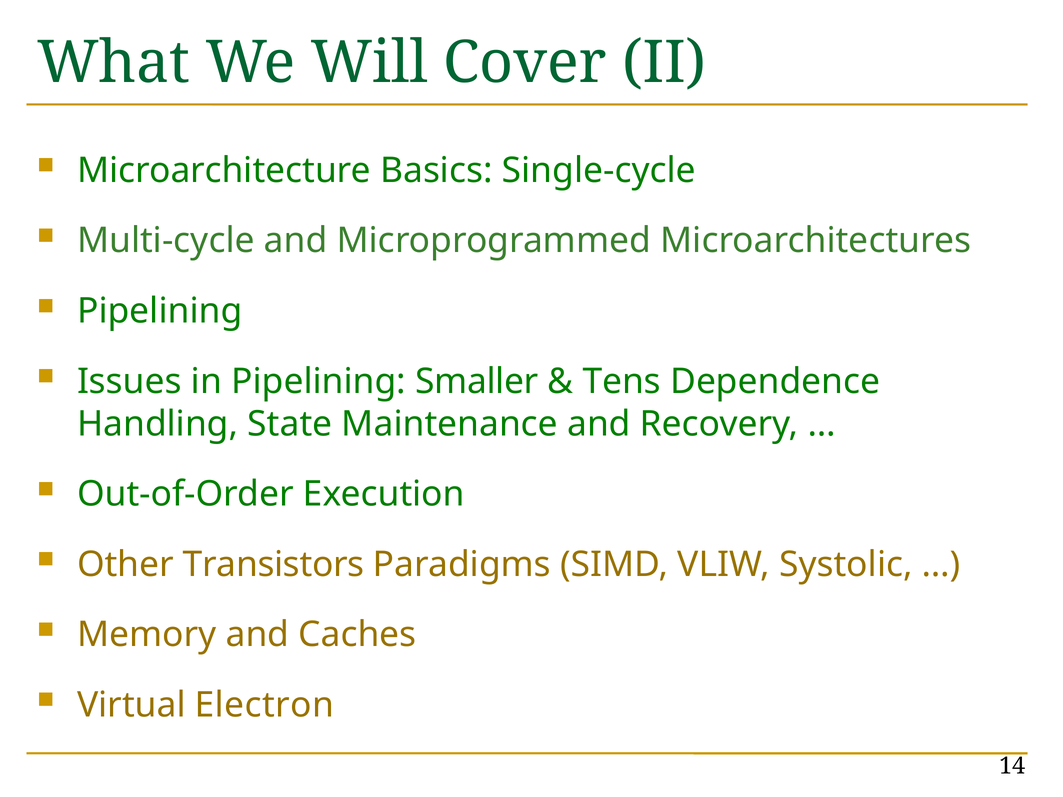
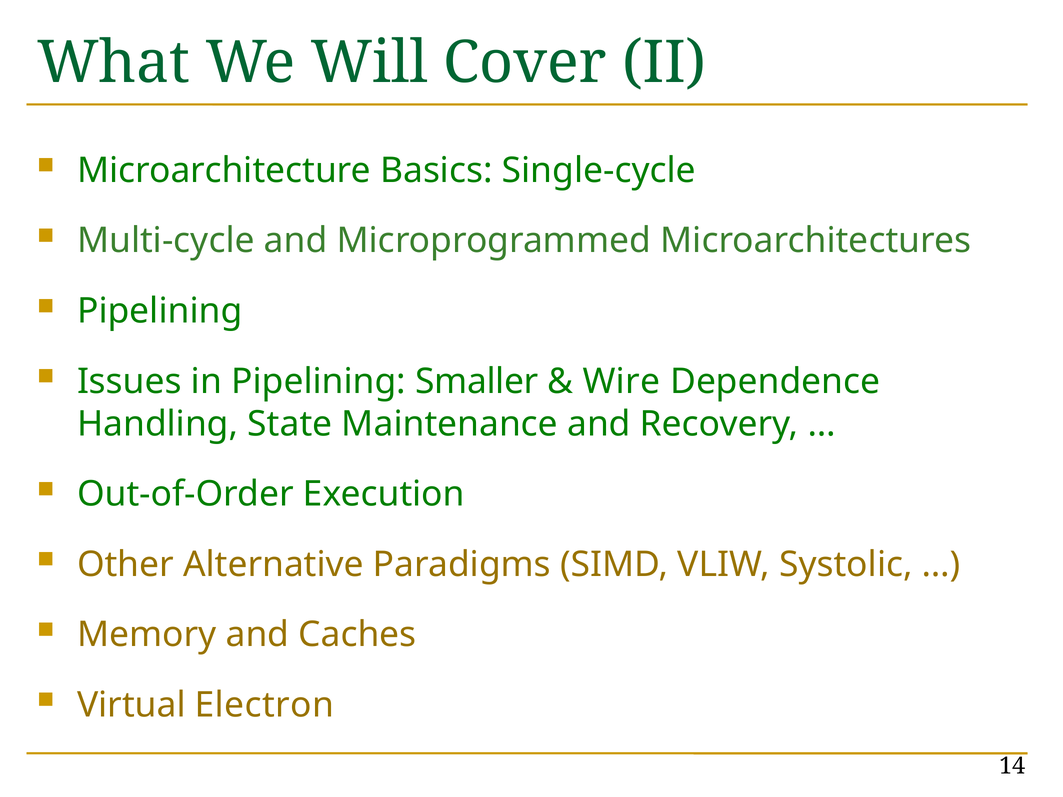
Tens: Tens -> Wire
Transistors: Transistors -> Alternative
